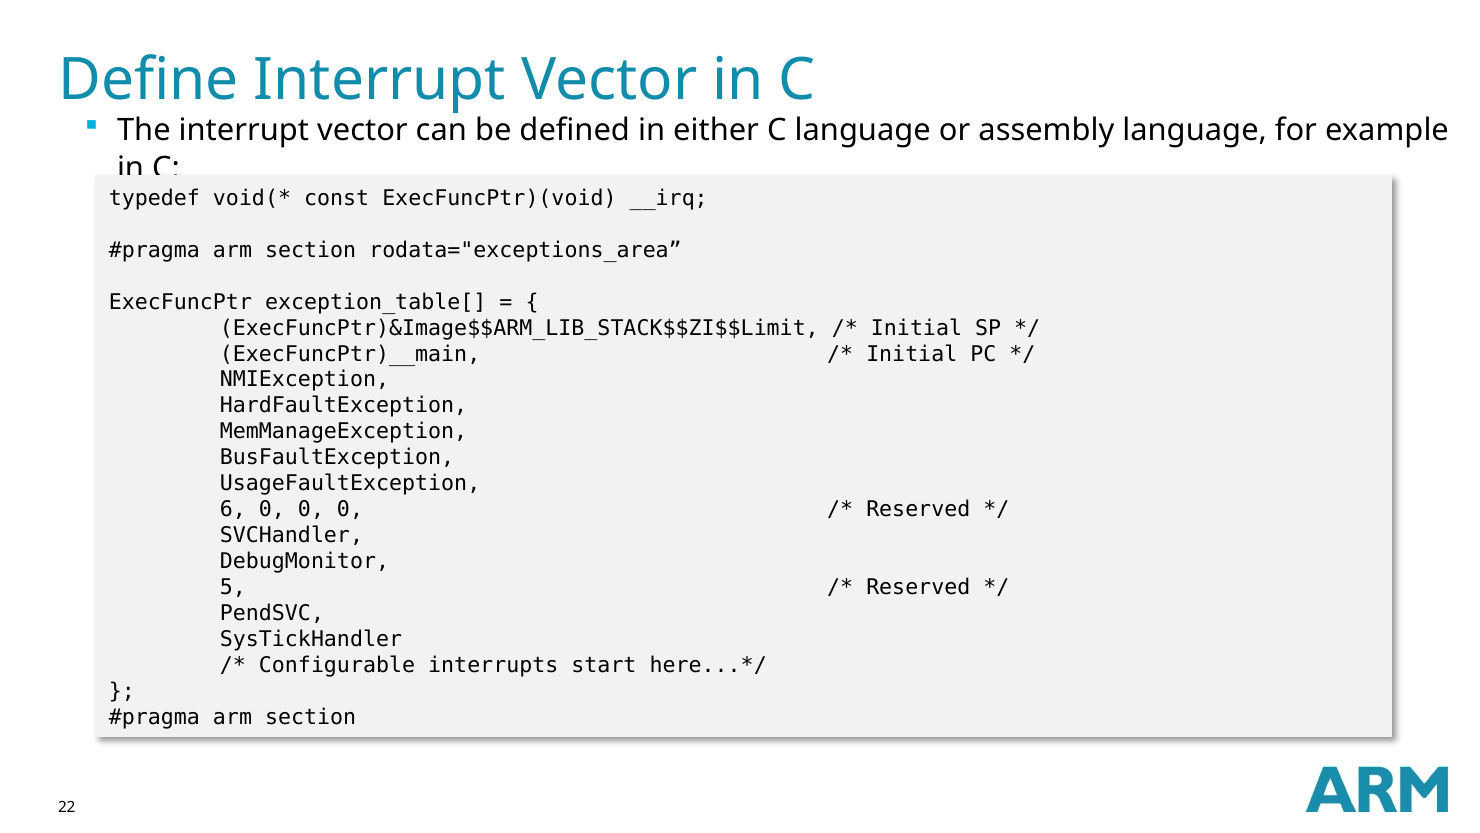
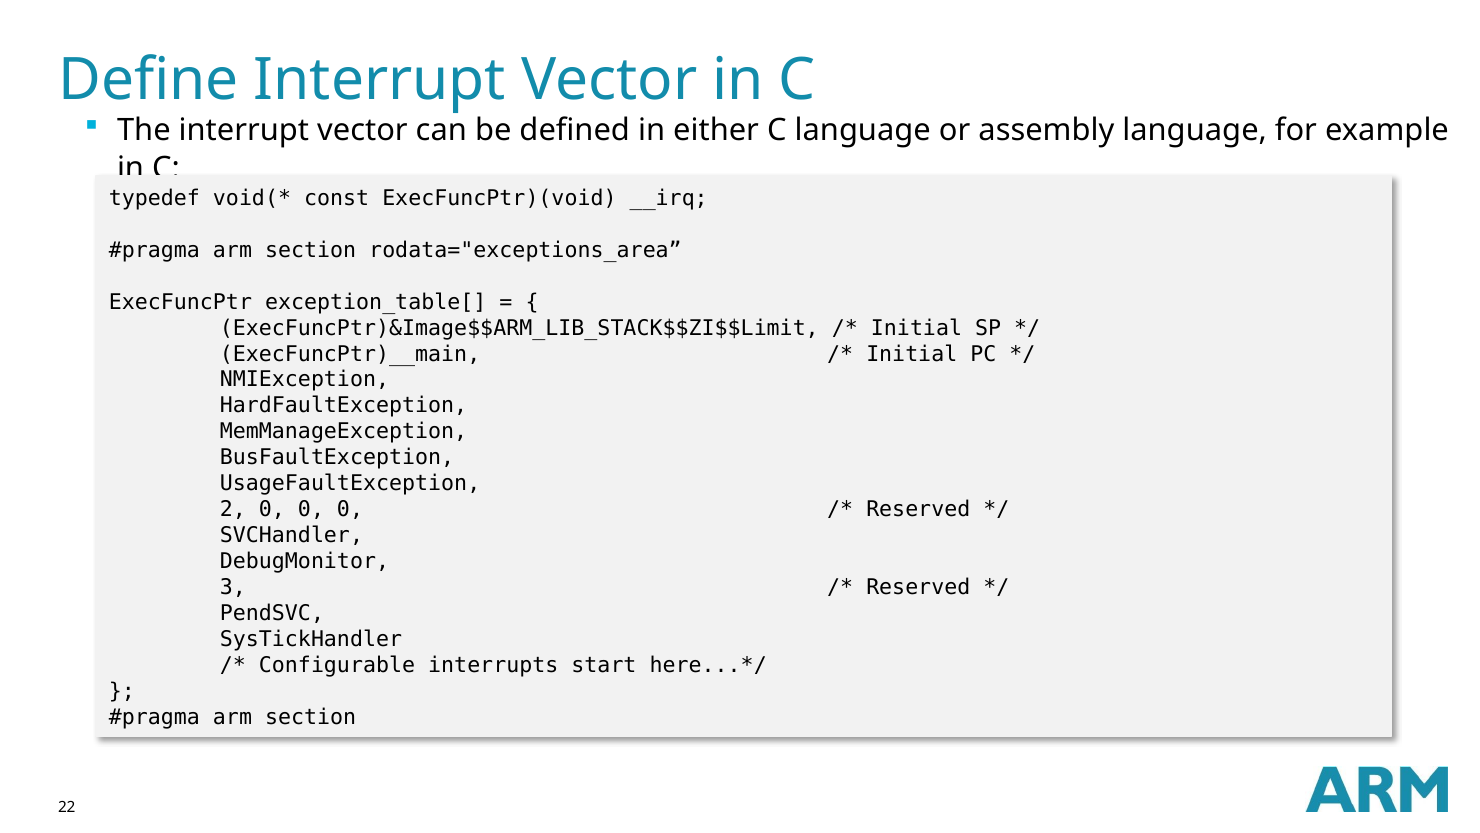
6: 6 -> 2
5: 5 -> 3
